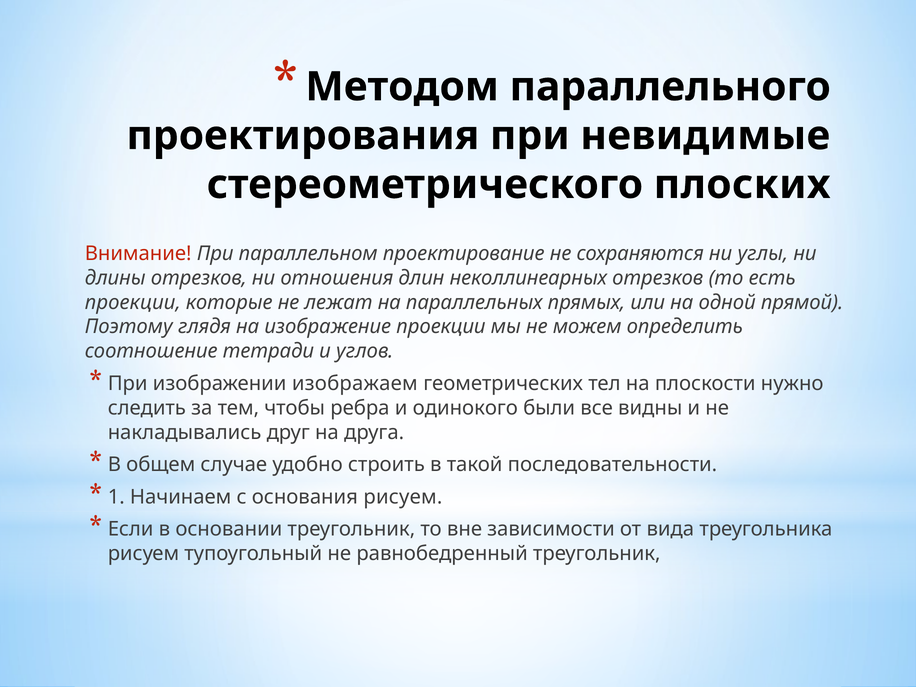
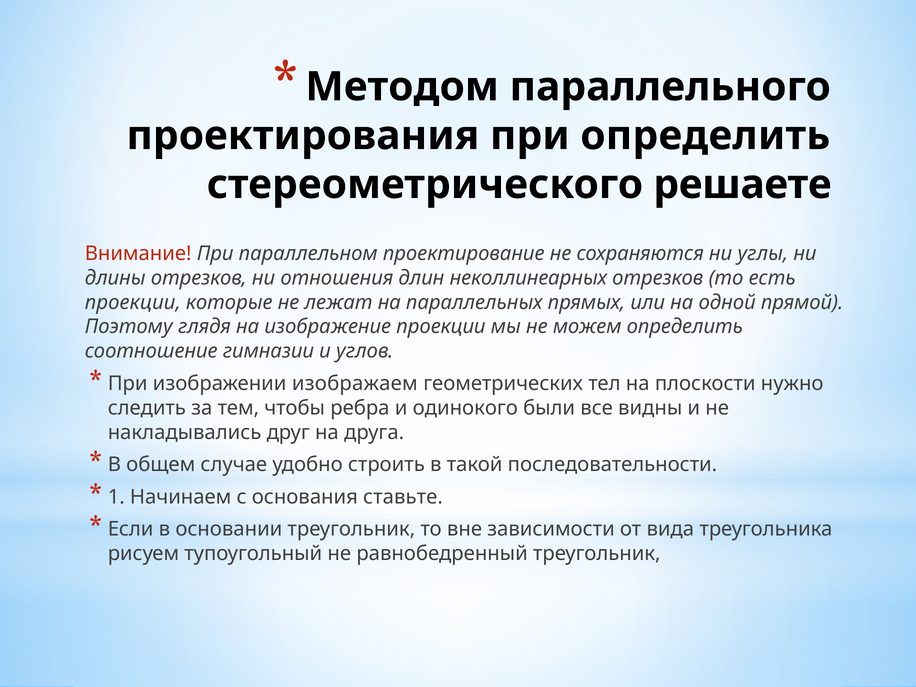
при невидимые: невидимые -> определить
плоских: плоских -> решаете
тетради: тетради -> гимназии
основания рисуем: рисуем -> ставьте
